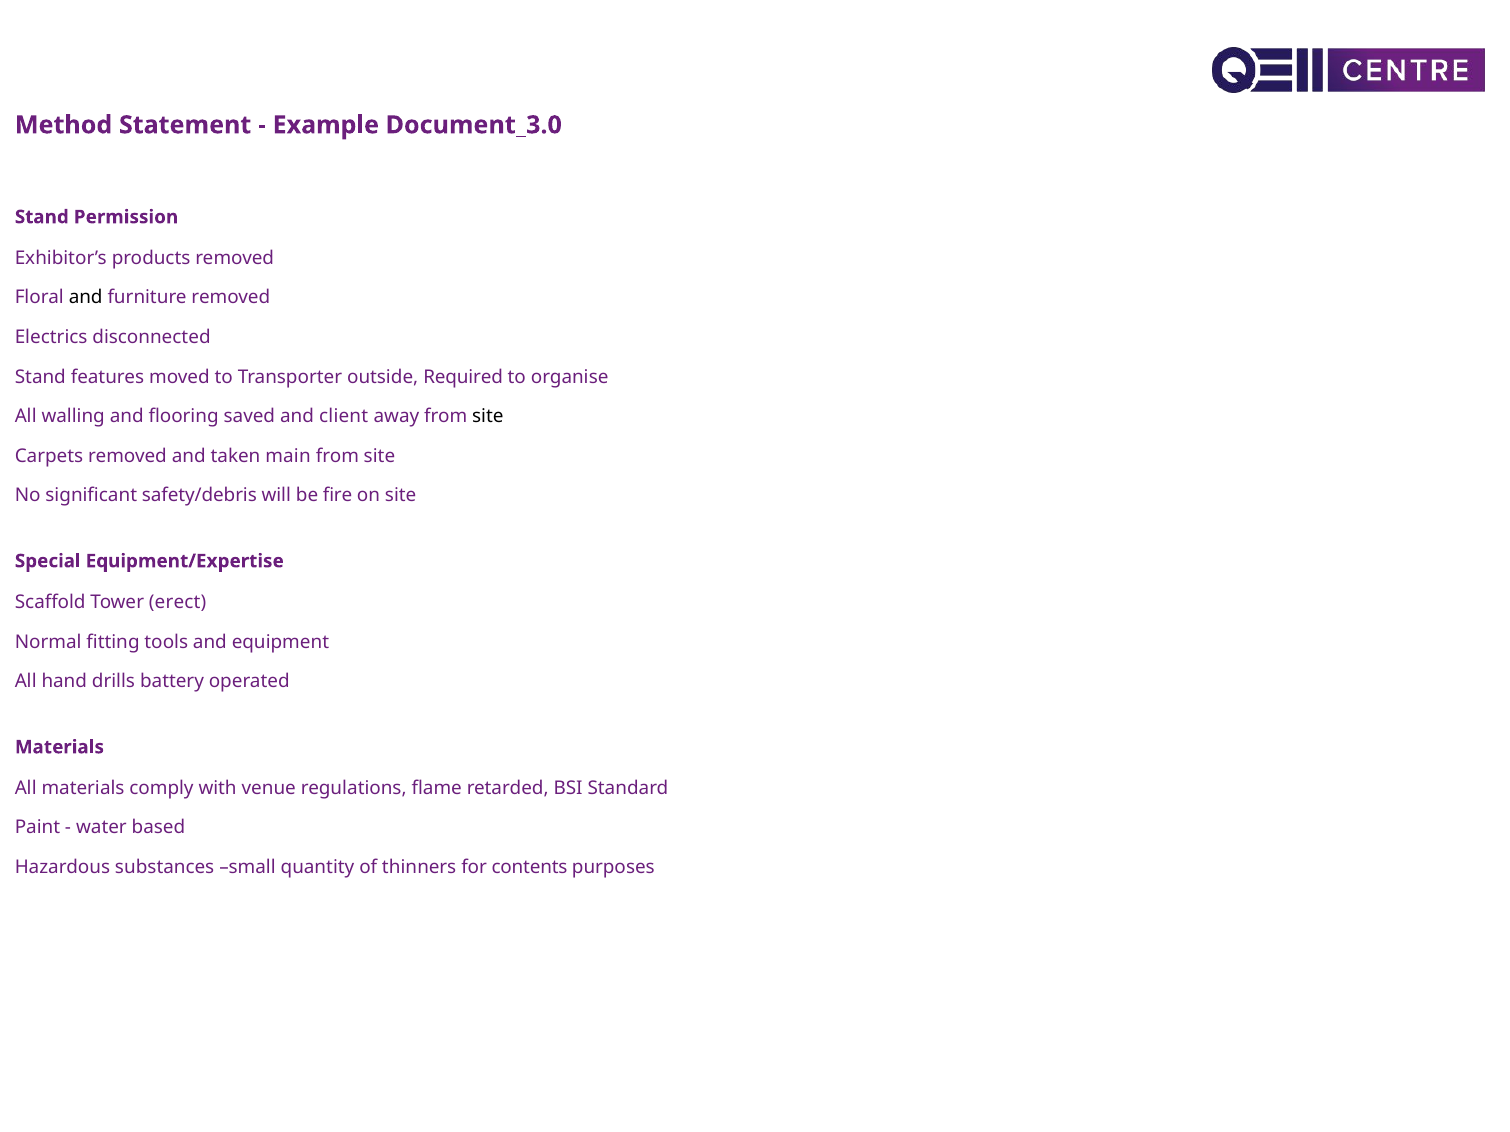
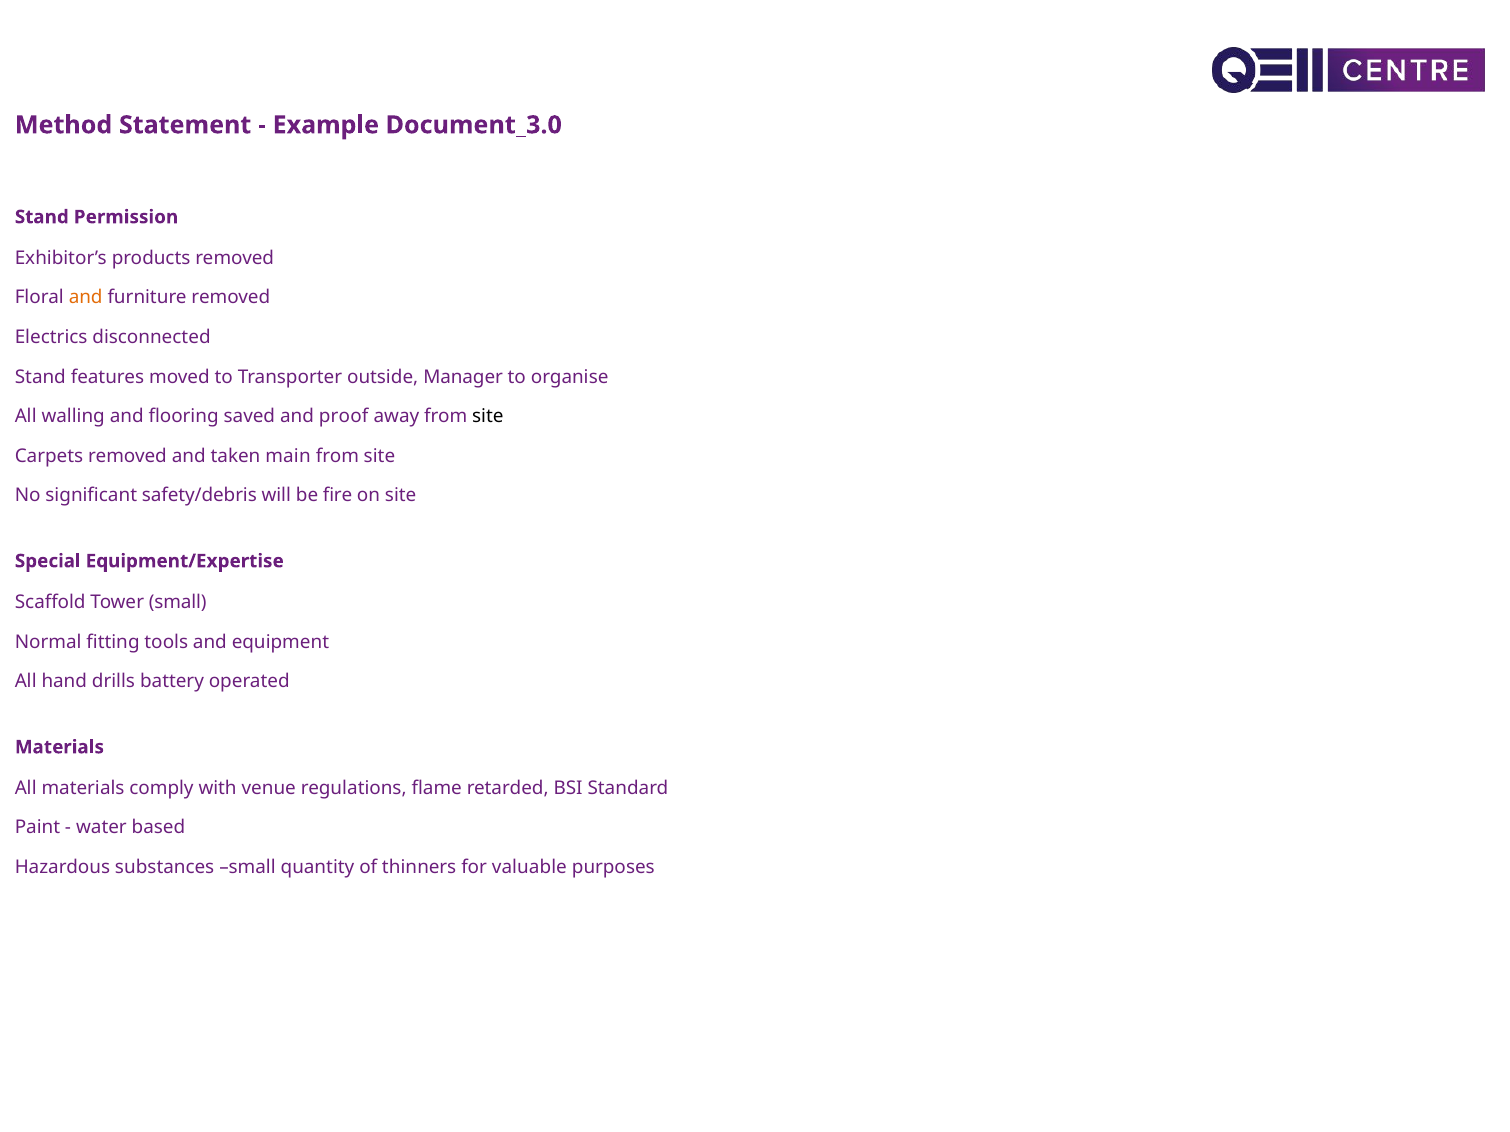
and at (86, 298) colour: black -> orange
Required: Required -> Manager
client: client -> proof
Tower erect: erect -> small
contents: contents -> valuable
